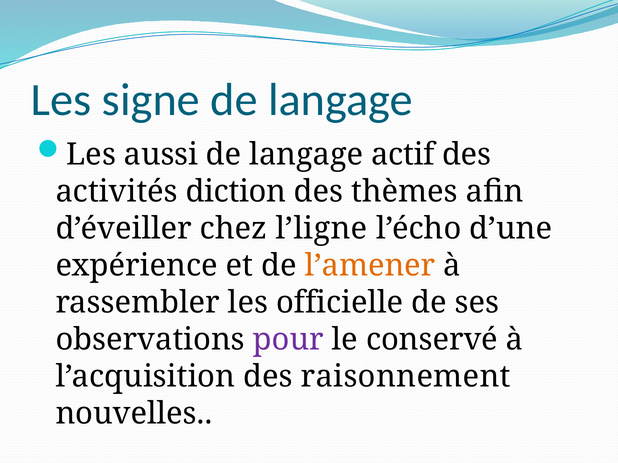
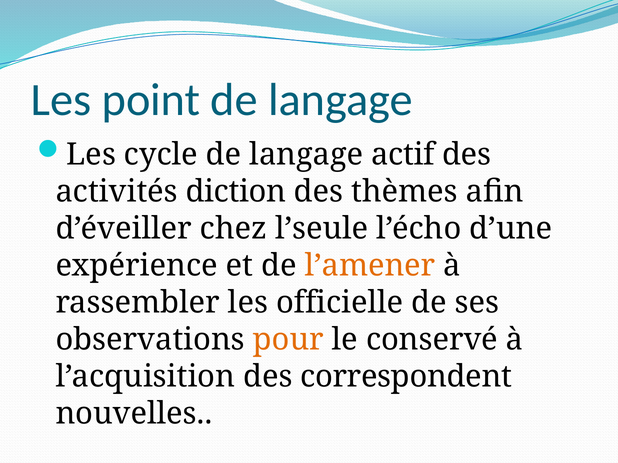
signe: signe -> point
aussi: aussi -> cycle
l’ligne: l’ligne -> l’seule
pour colour: purple -> orange
raisonnement: raisonnement -> correspondent
